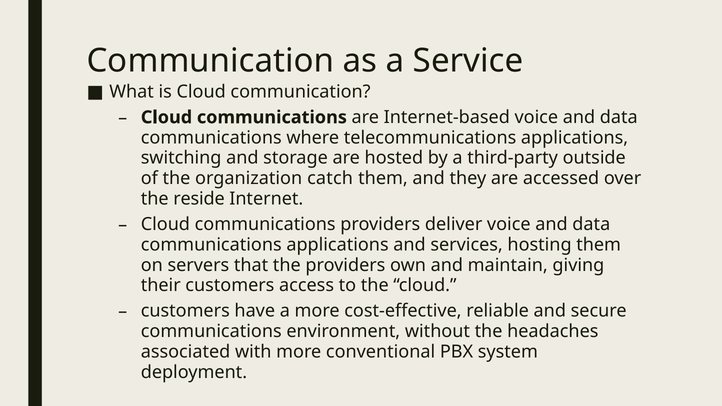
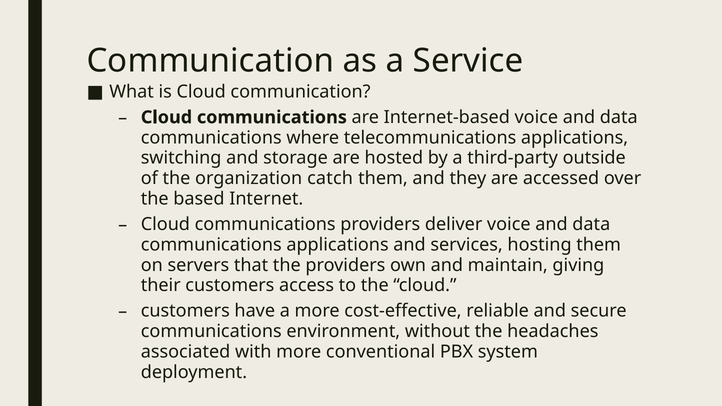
reside: reside -> based
